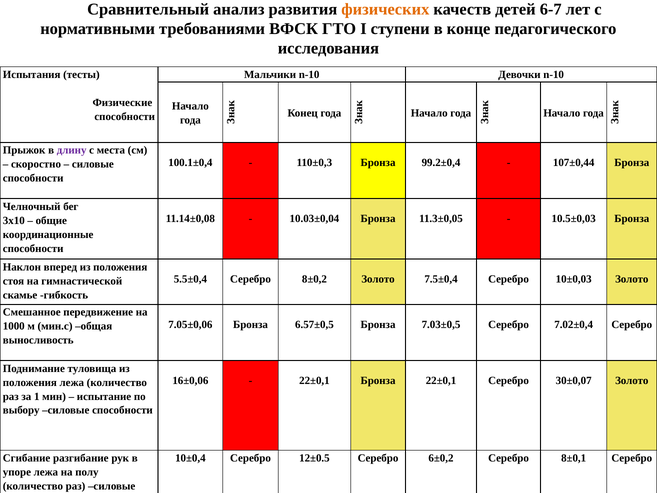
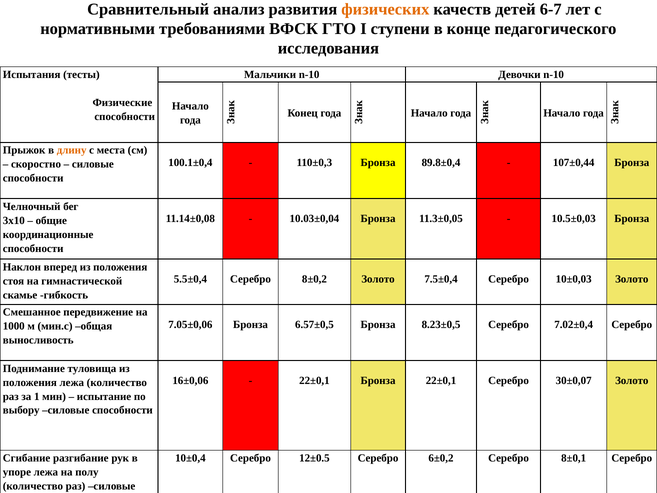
длину colour: purple -> orange
99.2±0,4: 99.2±0,4 -> 89.8±0,4
7.03±0,5: 7.03±0,5 -> 8.23±0,5
